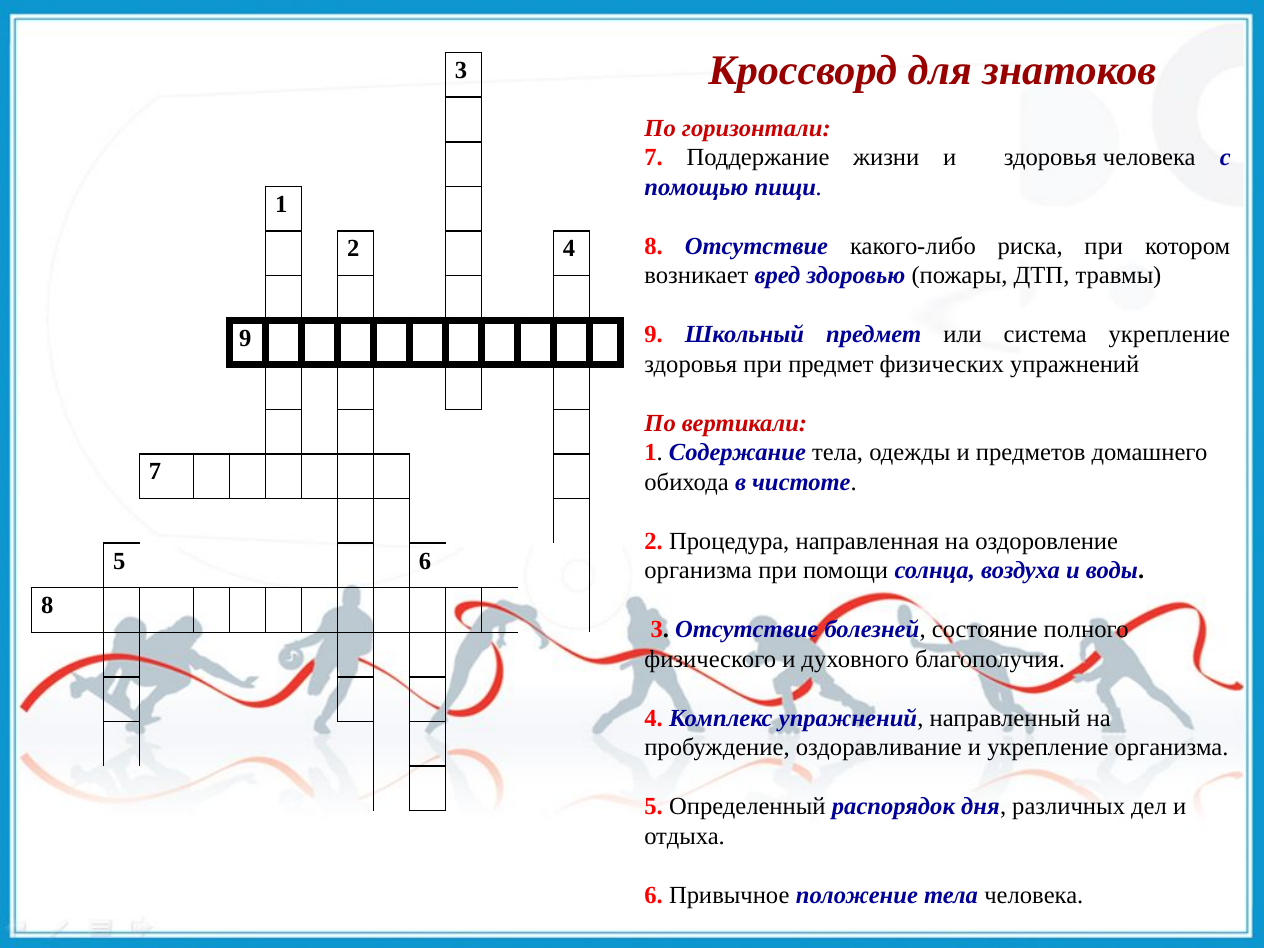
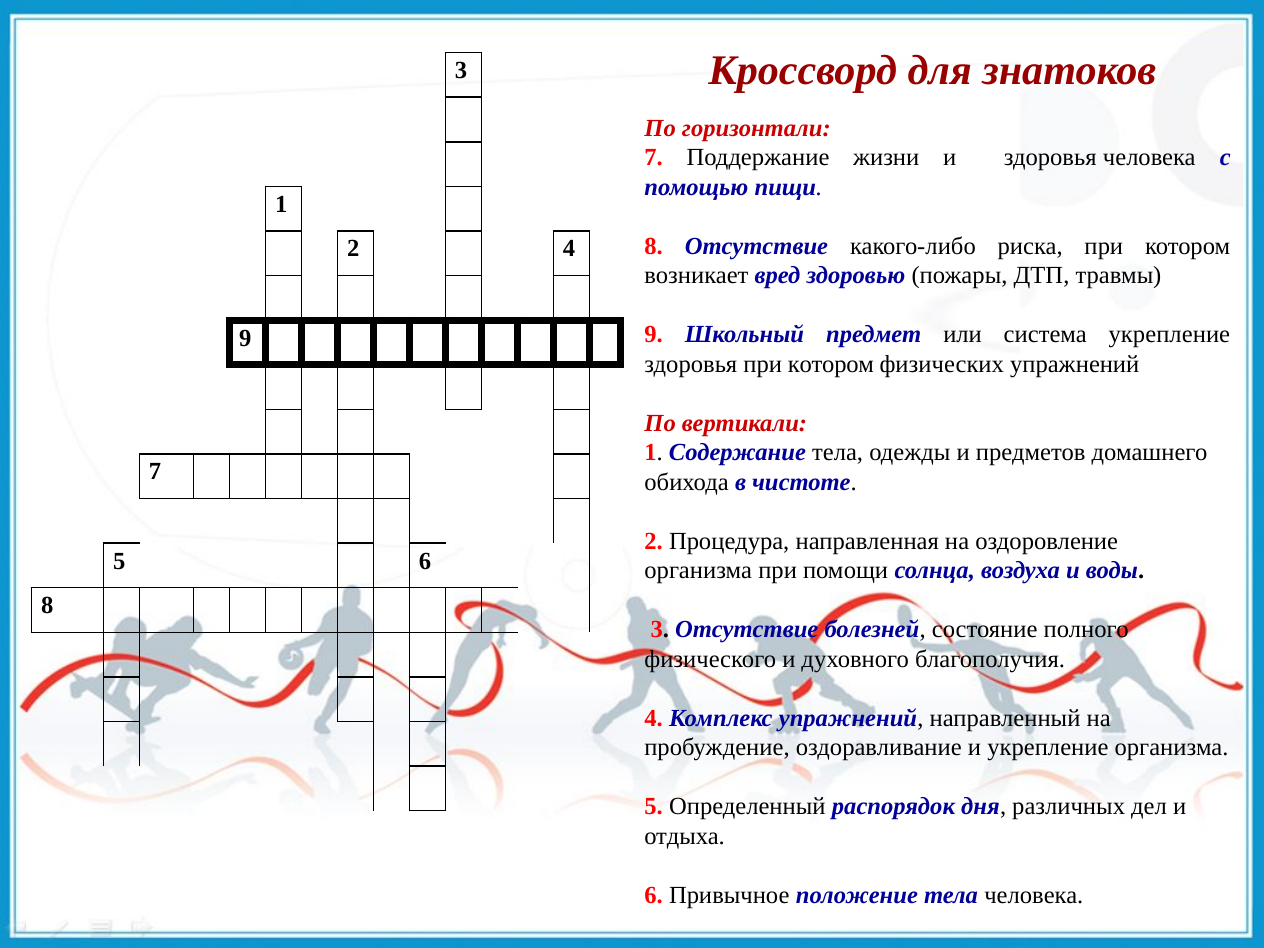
здоровья при предмет: предмет -> котором
